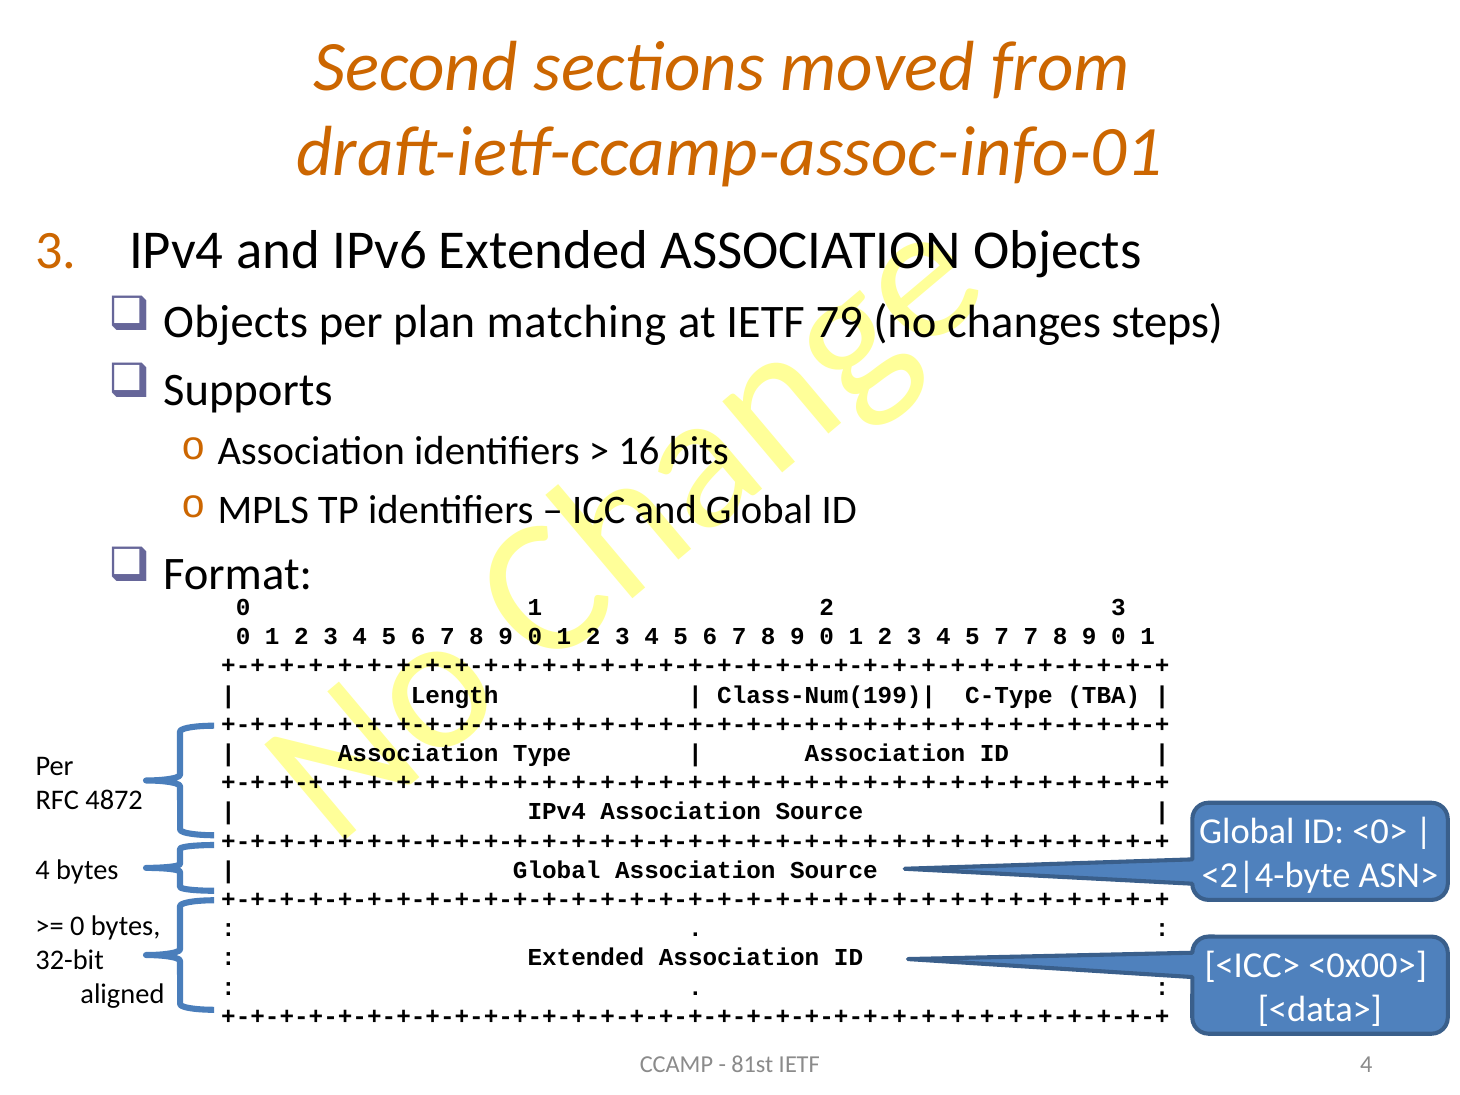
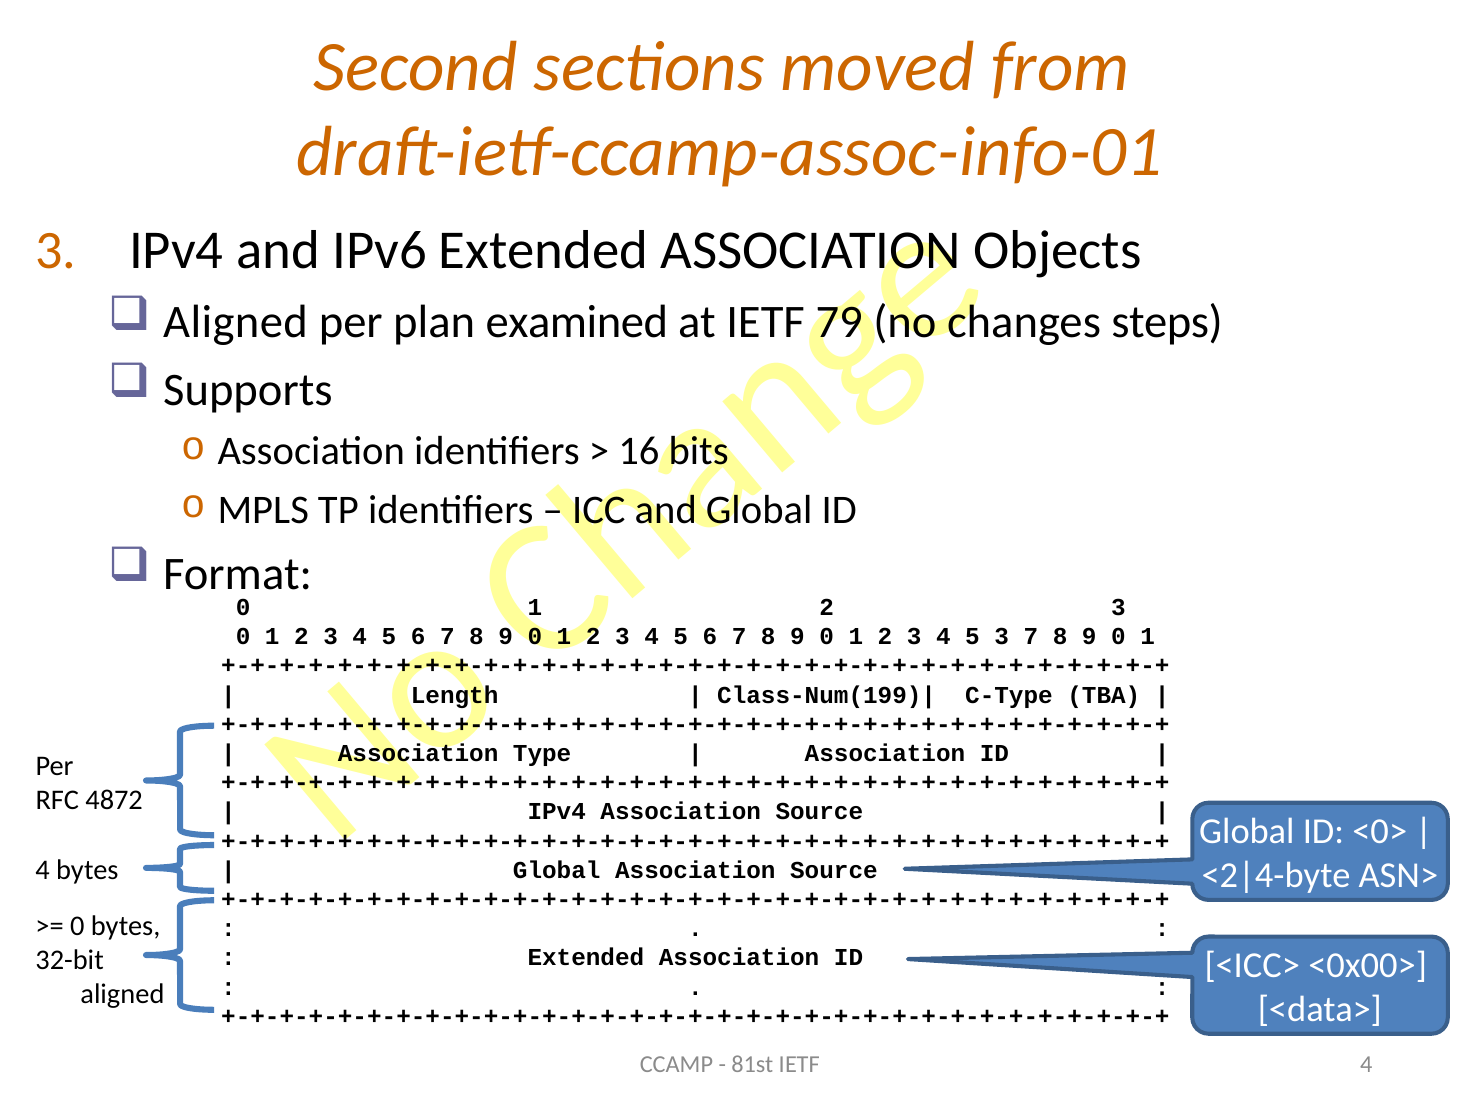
Objects at (236, 322): Objects -> Aligned
matching: matching -> examined
5 7: 7 -> 3
